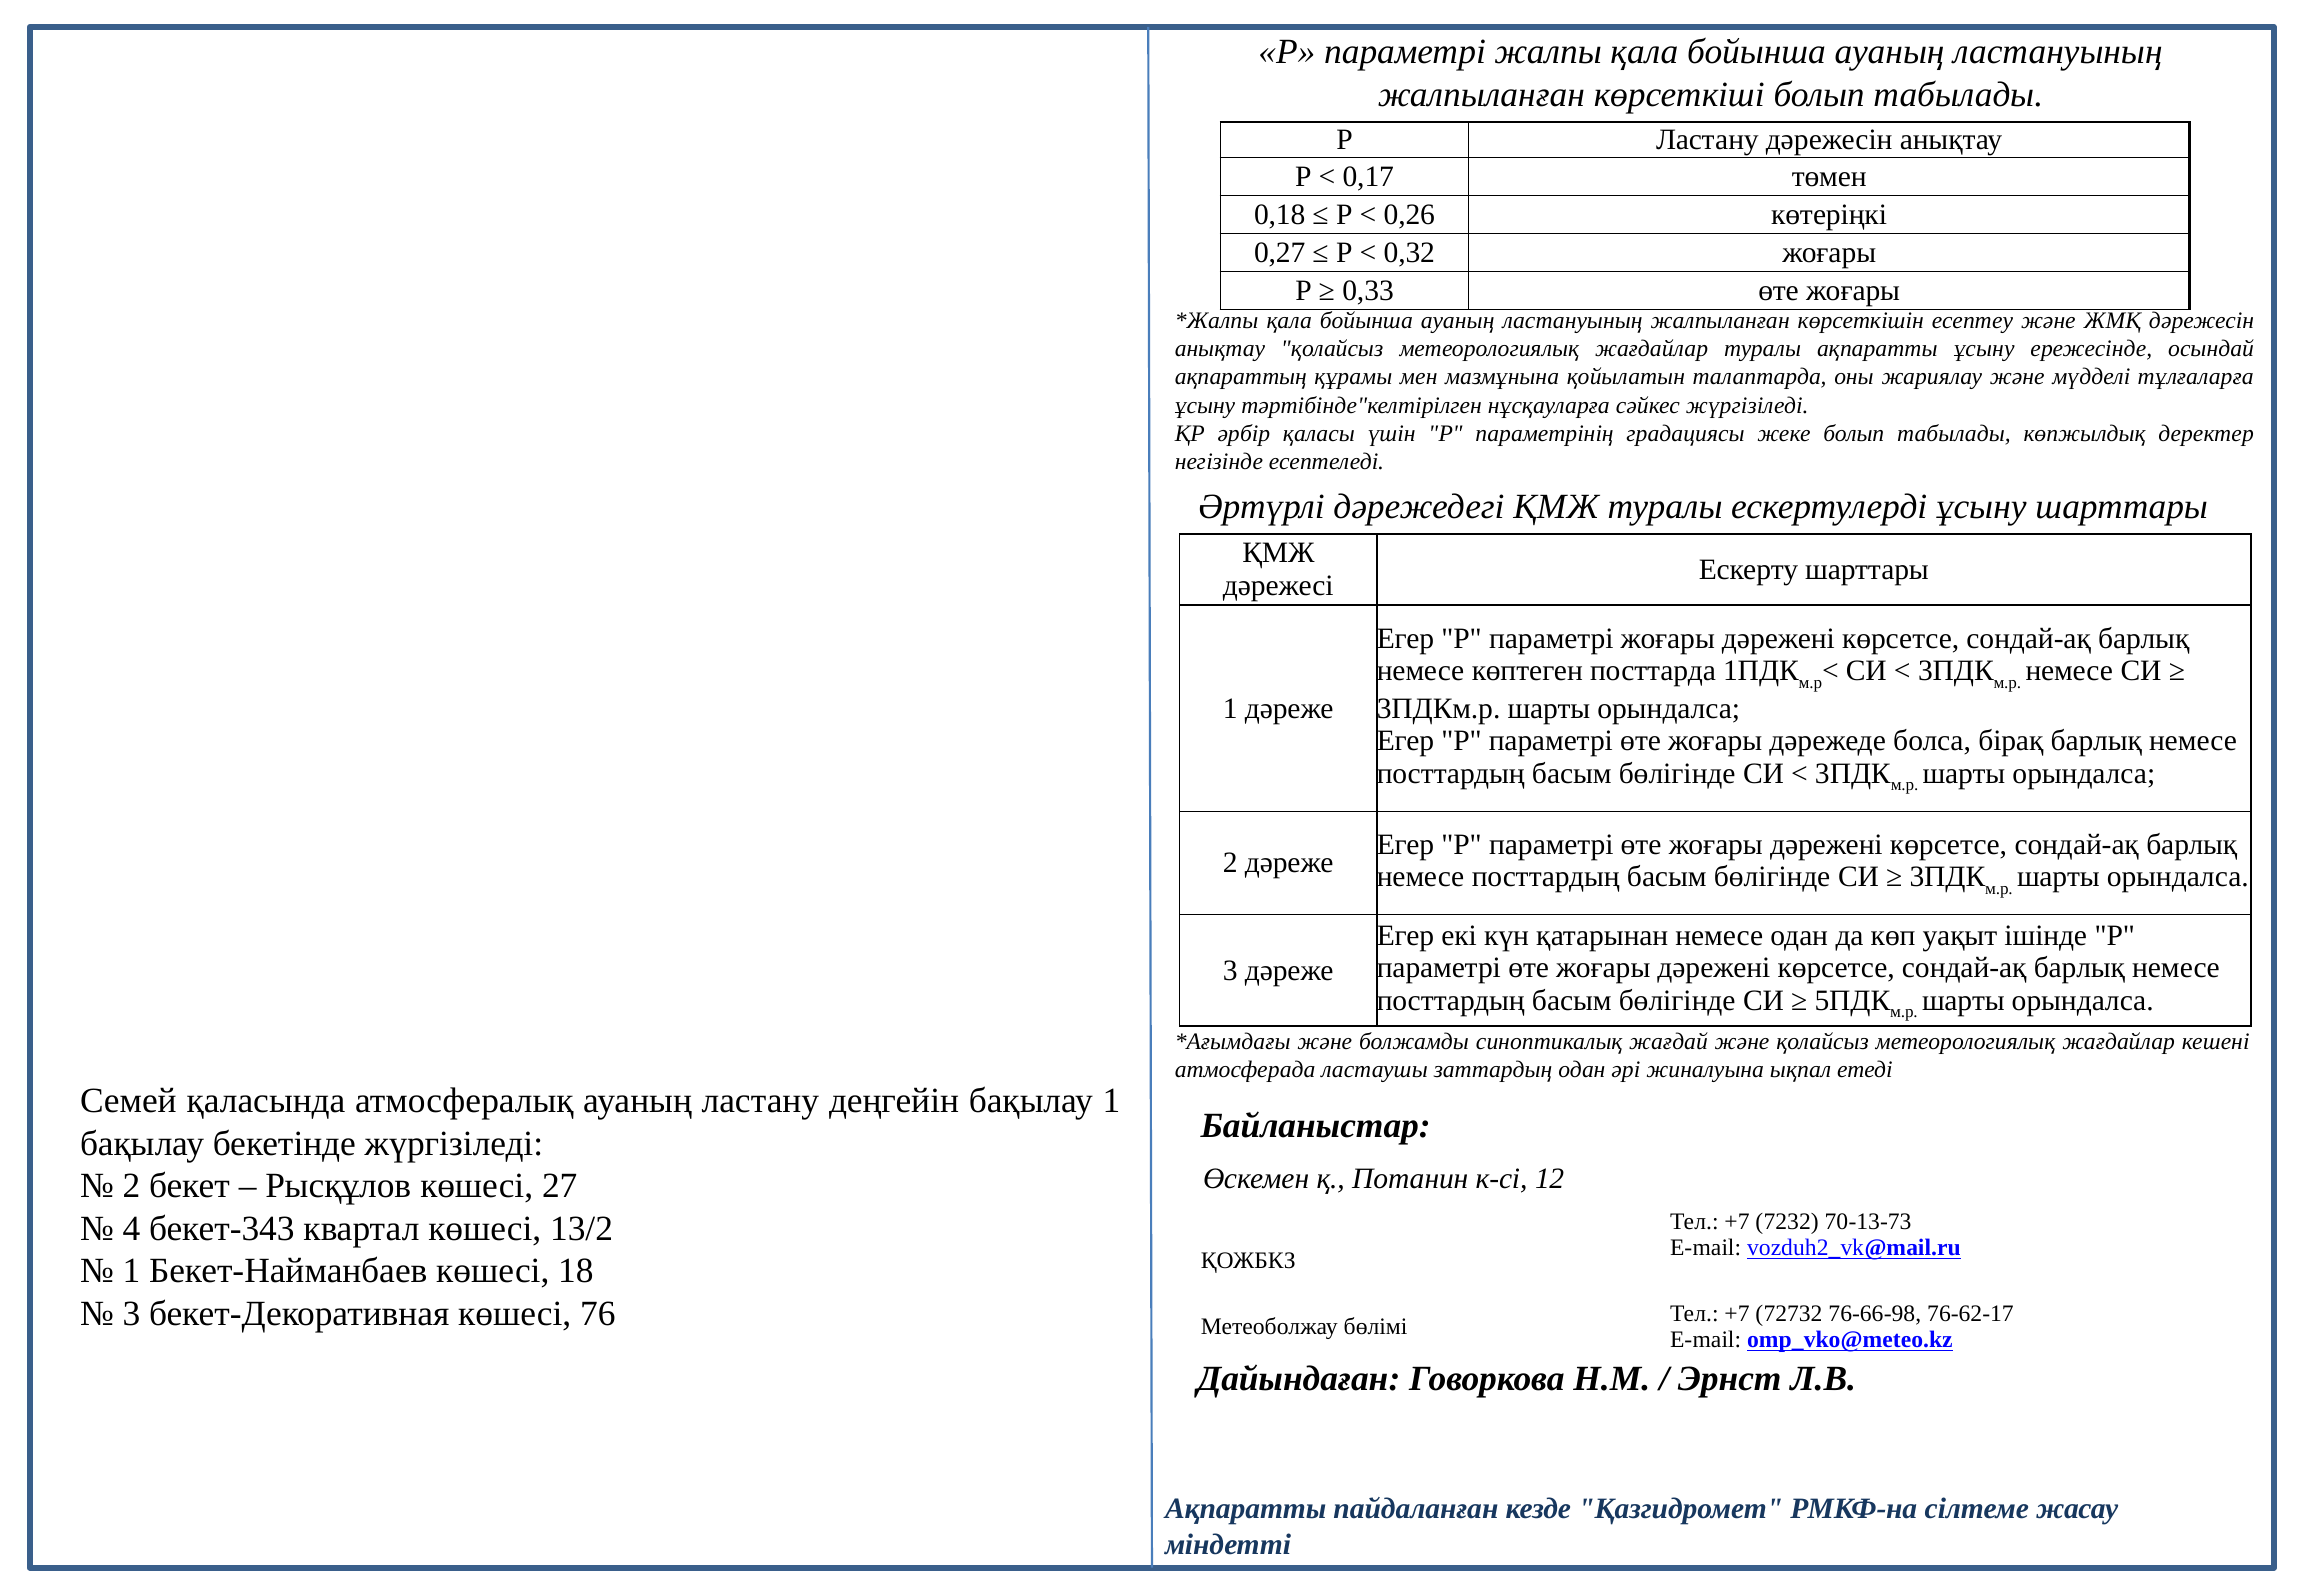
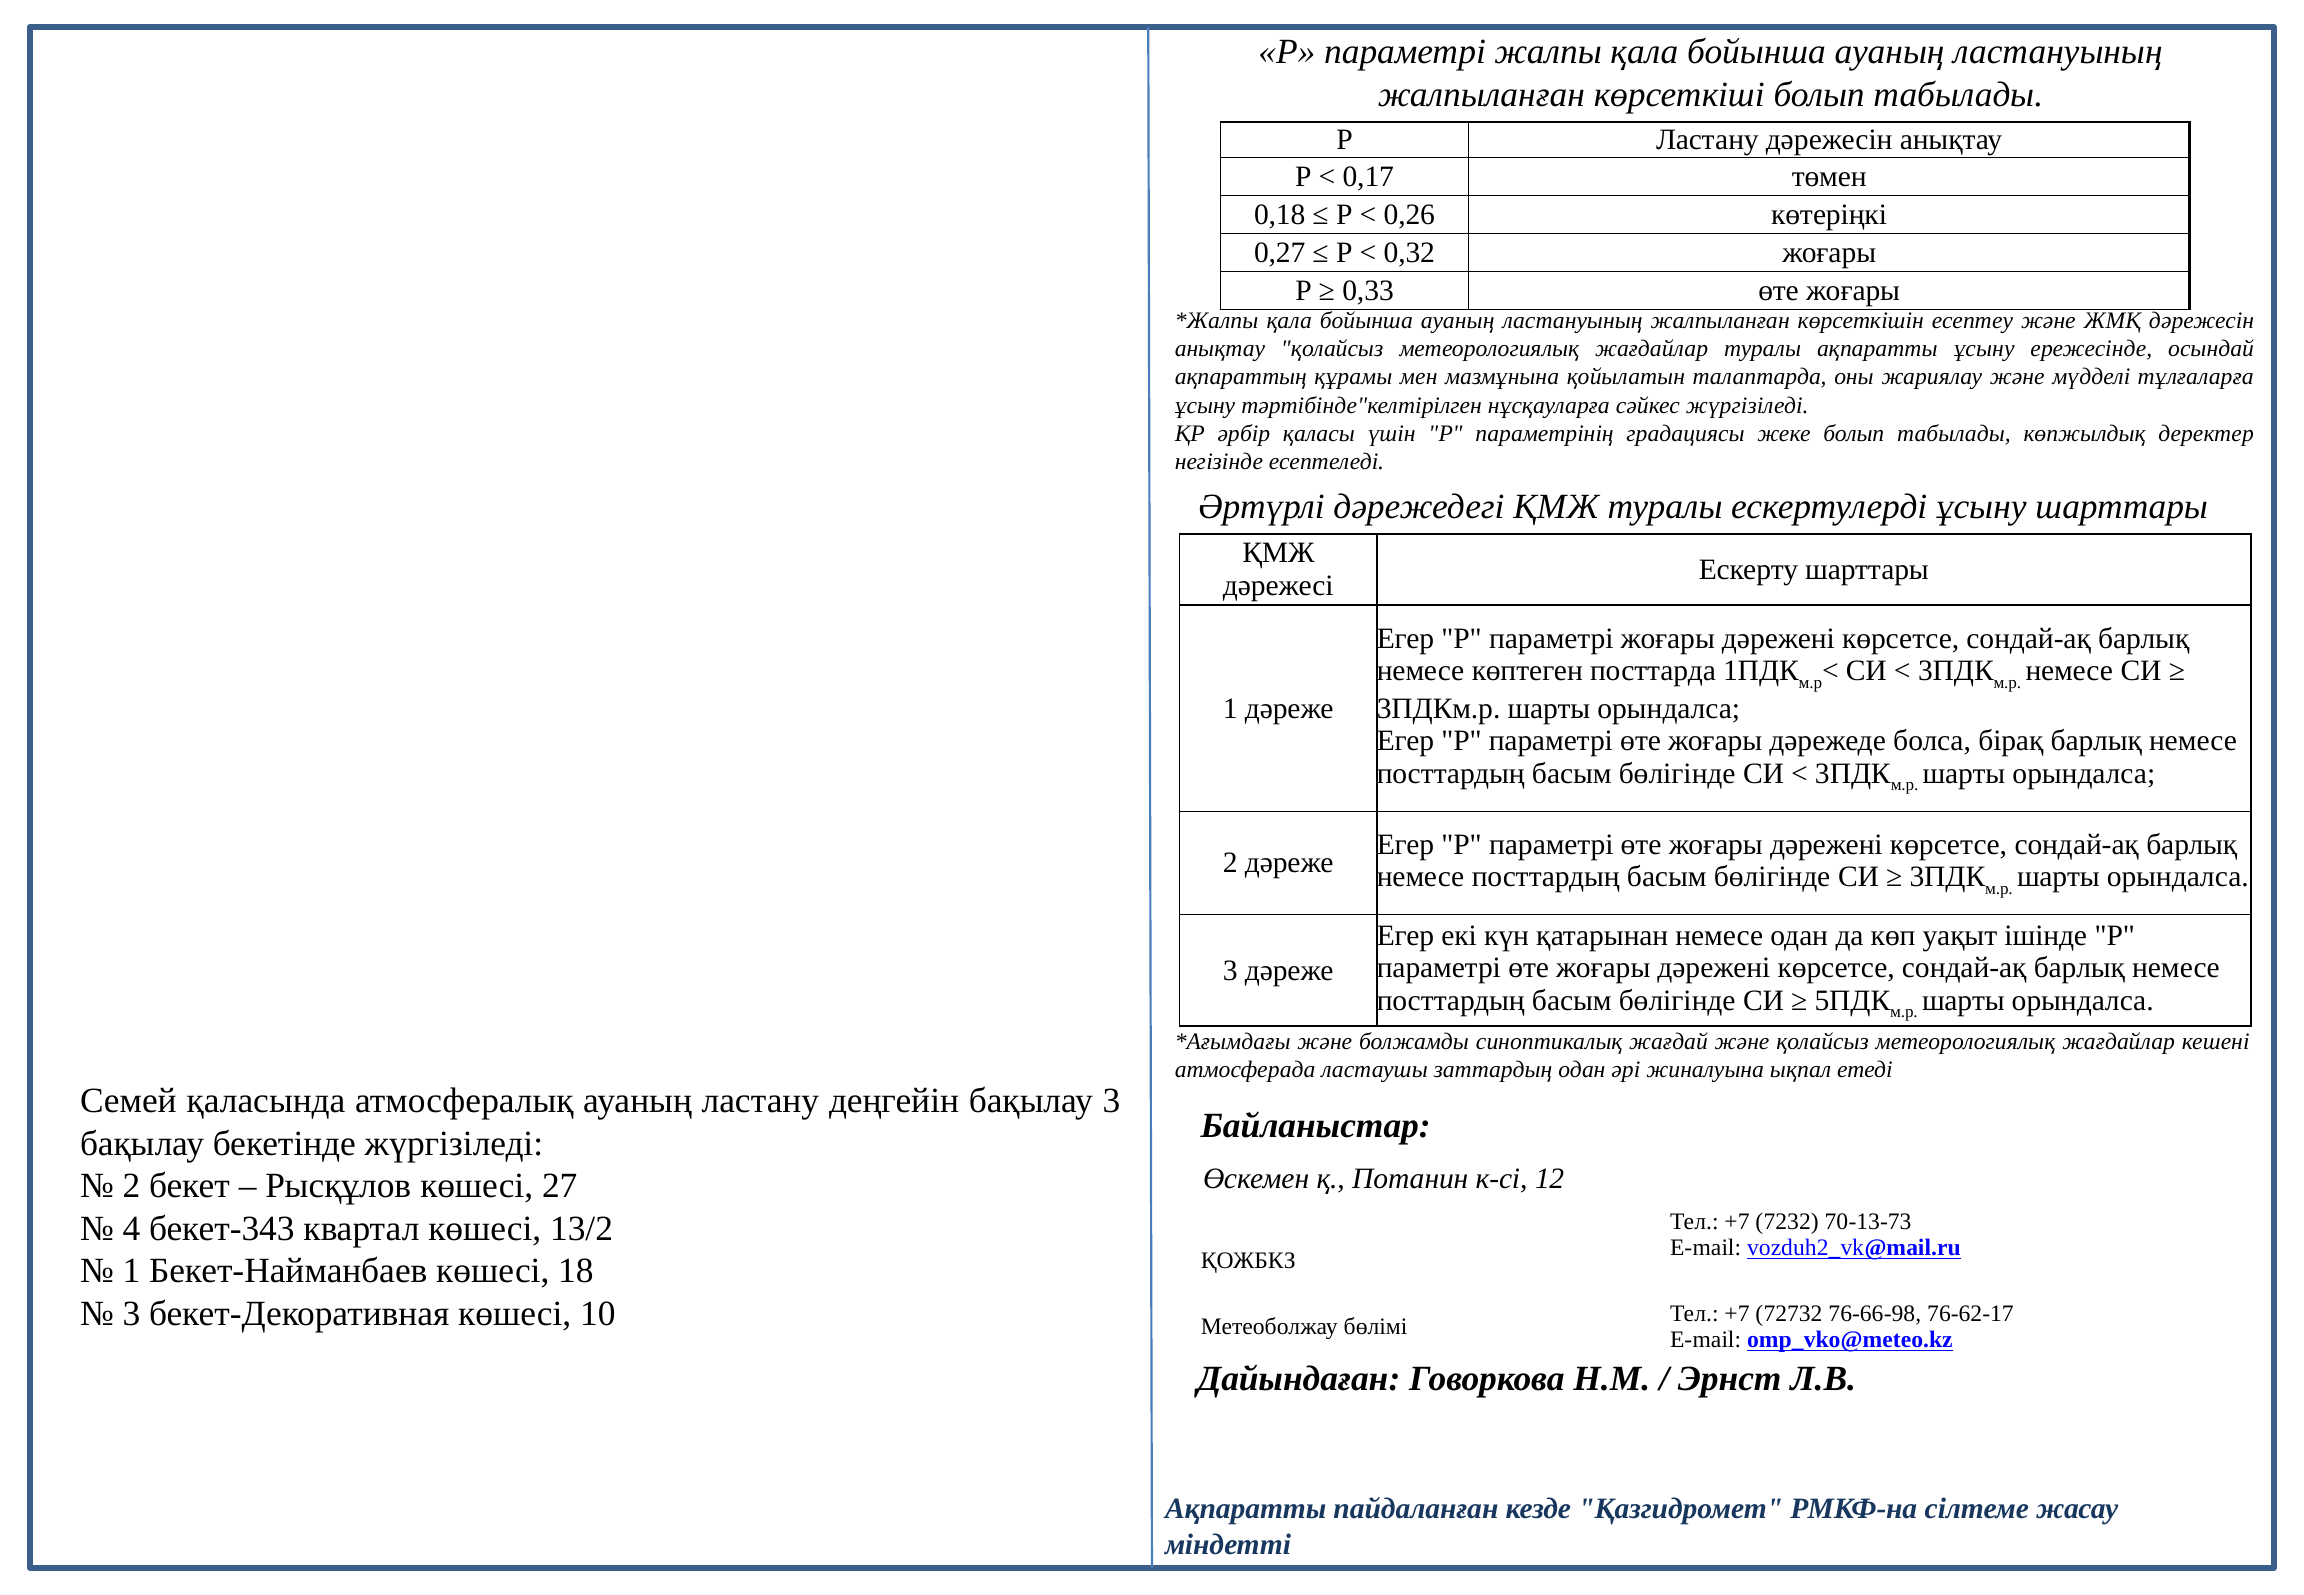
бақылау 1: 1 -> 3
76: 76 -> 10
